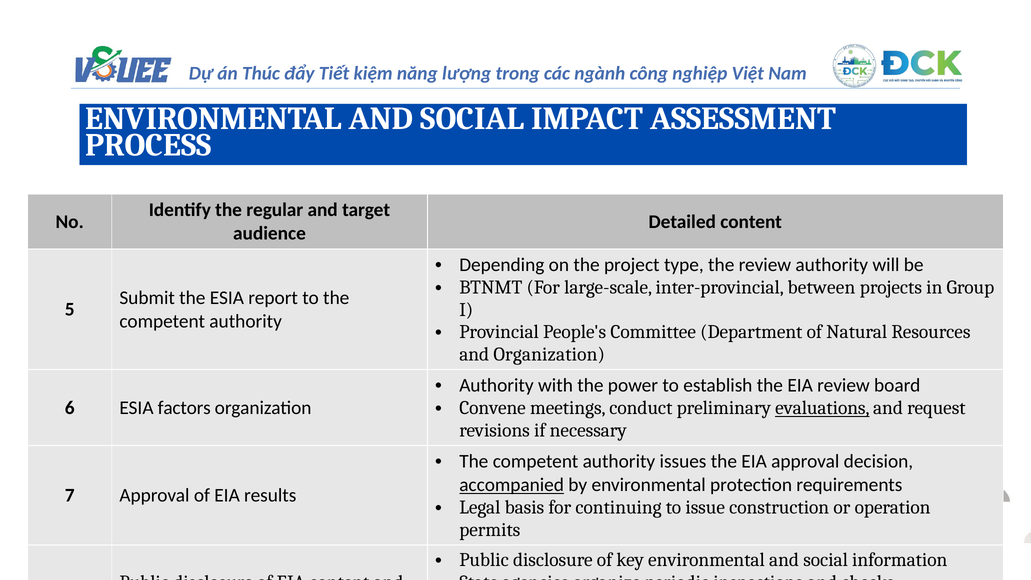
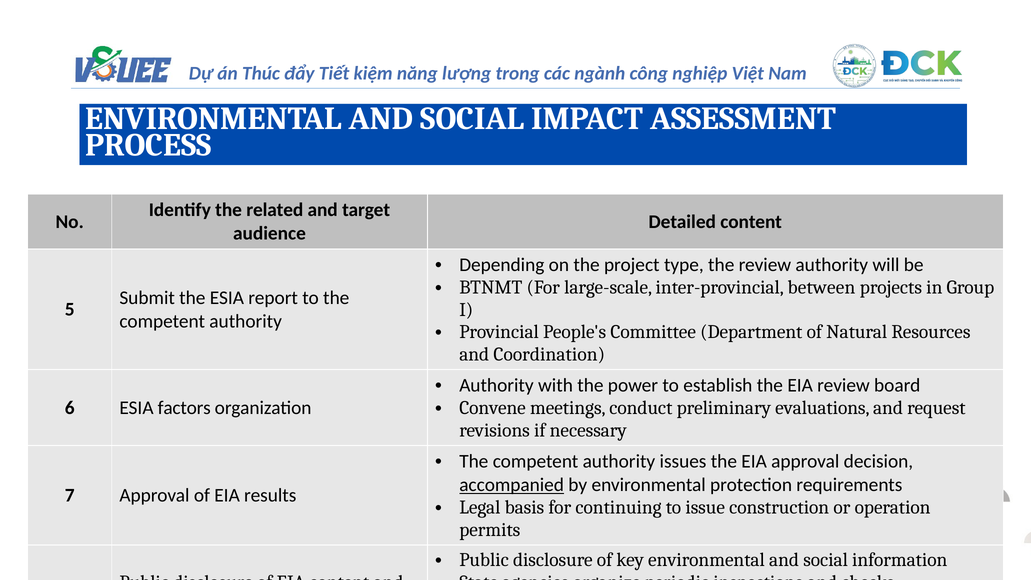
regular: regular -> related
and Organization: Organization -> Coordination
evaluations underline: present -> none
